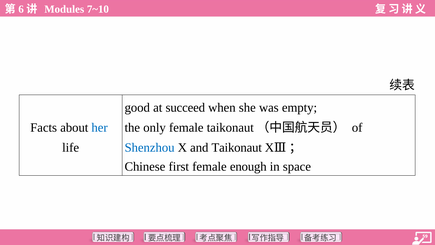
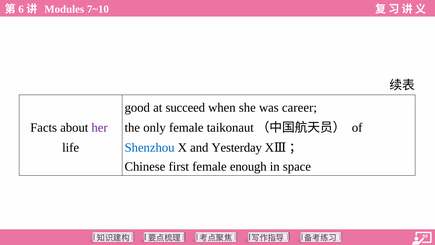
empty: empty -> career
her colour: blue -> purple
and Taikonaut: Taikonaut -> Yesterday
